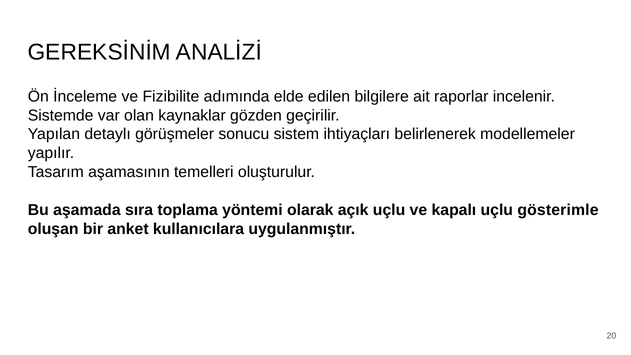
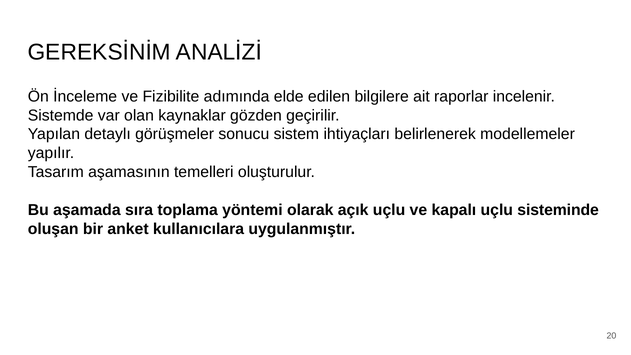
gösterimle: gösterimle -> sisteminde
